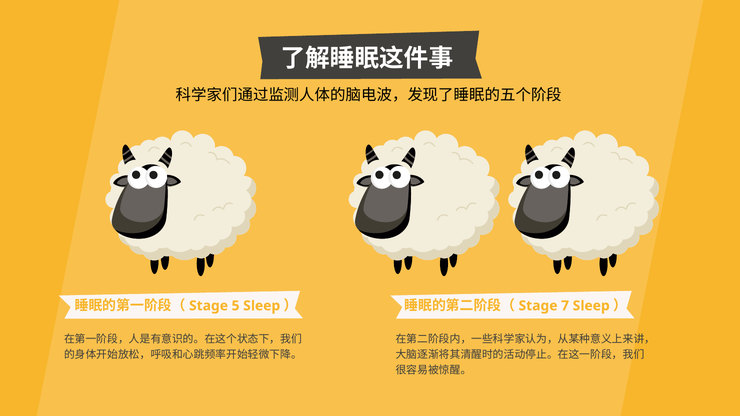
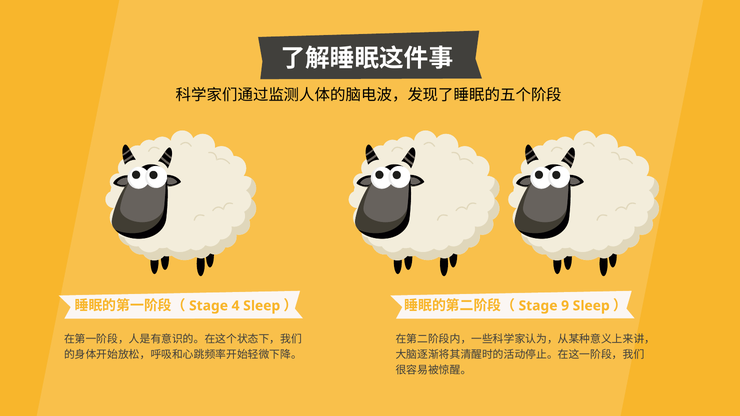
5: 5 -> 4
7: 7 -> 9
